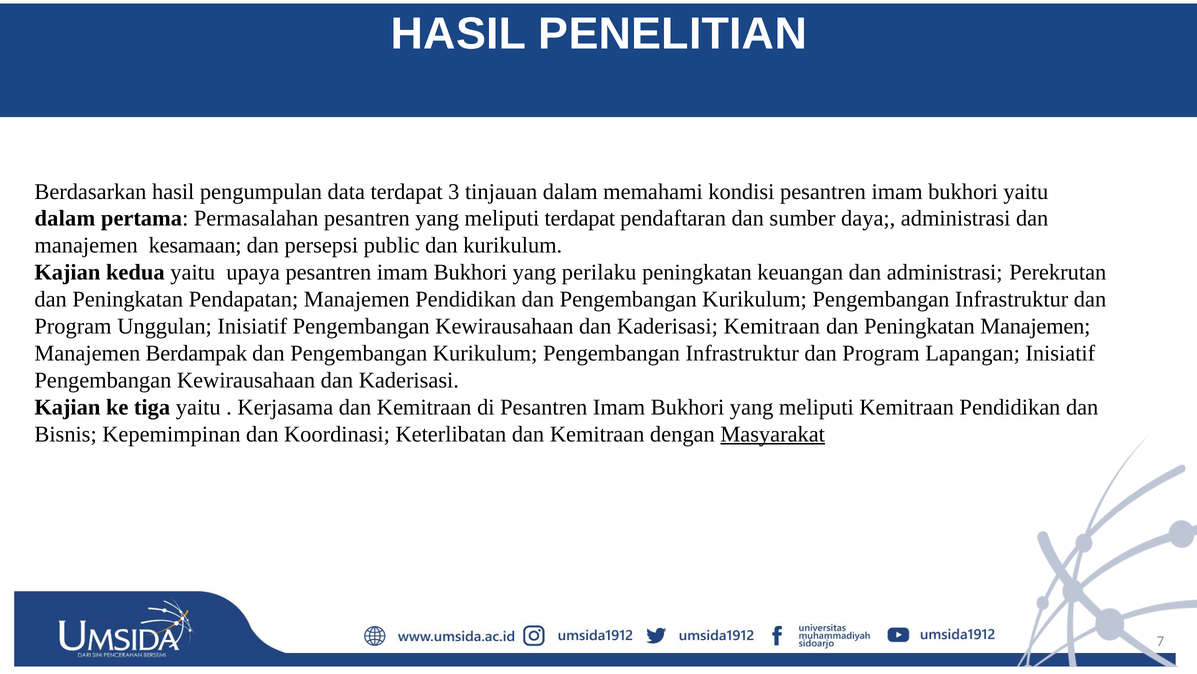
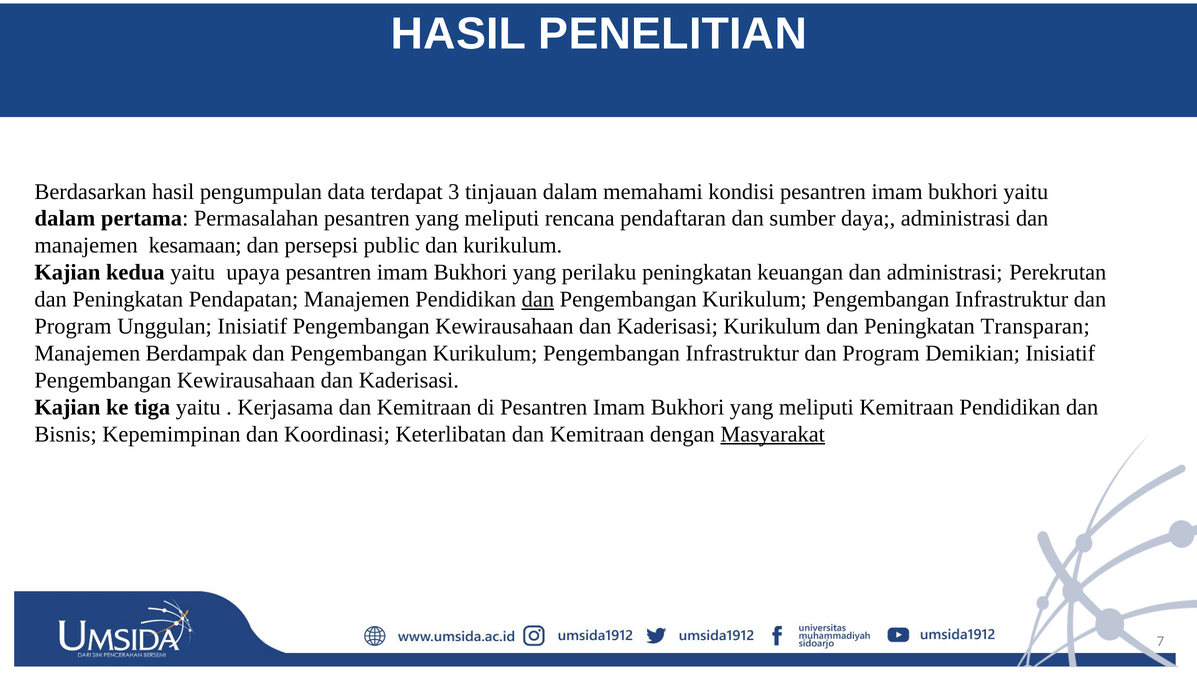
meliputi terdapat: terdapat -> rencana
dan at (538, 299) underline: none -> present
Kaderisasi Kemitraan: Kemitraan -> Kurikulum
Peningkatan Manajemen: Manajemen -> Transparan
Lapangan: Lapangan -> Demikian
